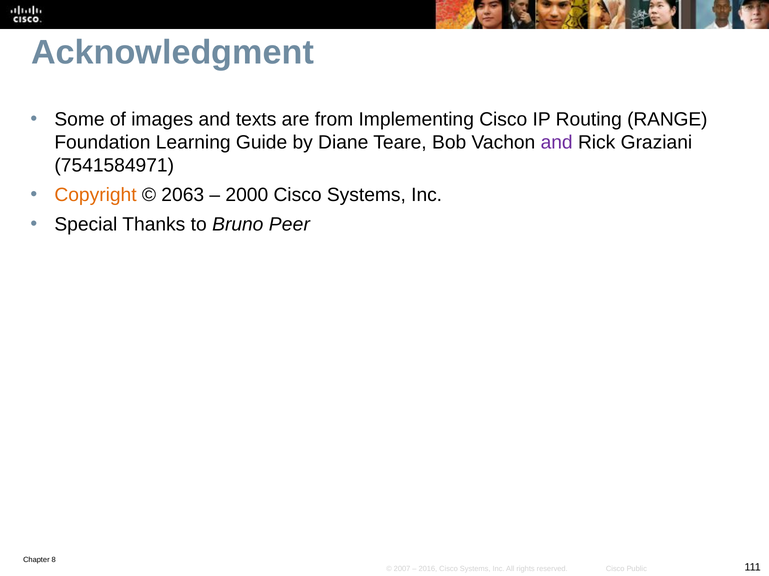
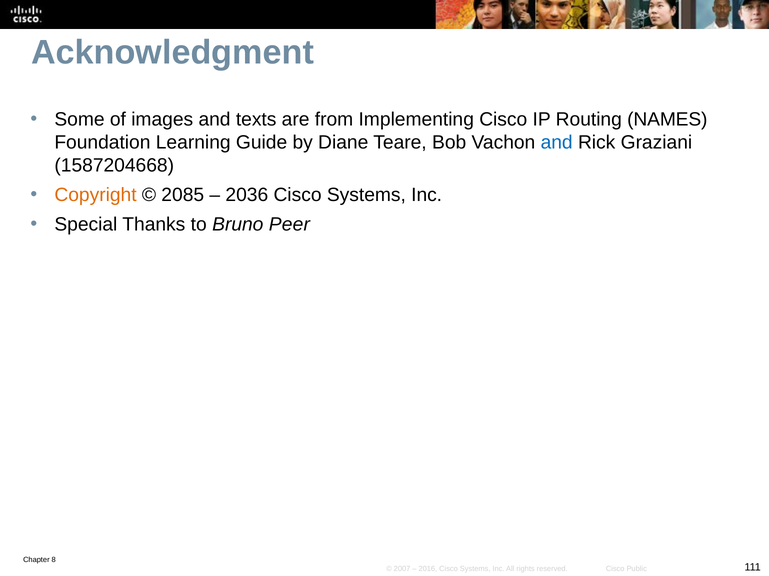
RANGE: RANGE -> NAMES
and at (557, 143) colour: purple -> blue
7541584971: 7541584971 -> 1587204668
2063: 2063 -> 2085
2000: 2000 -> 2036
